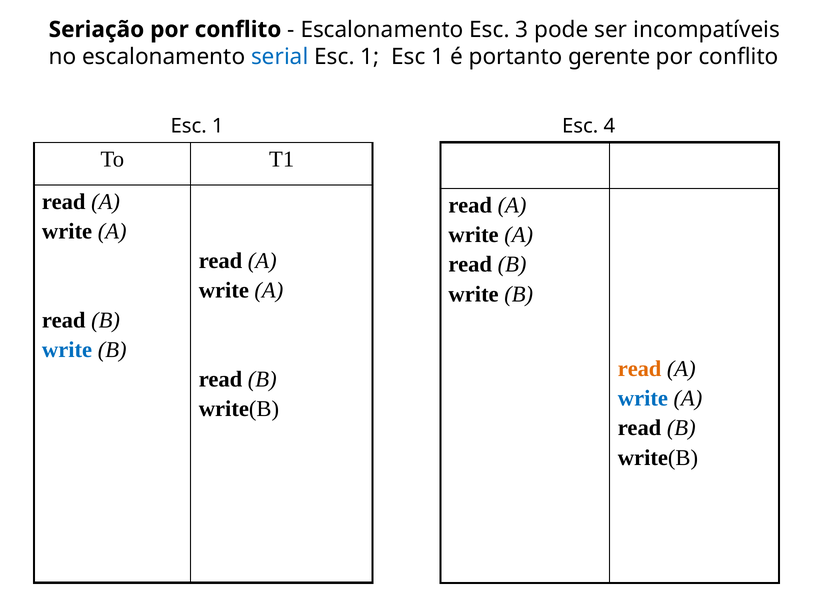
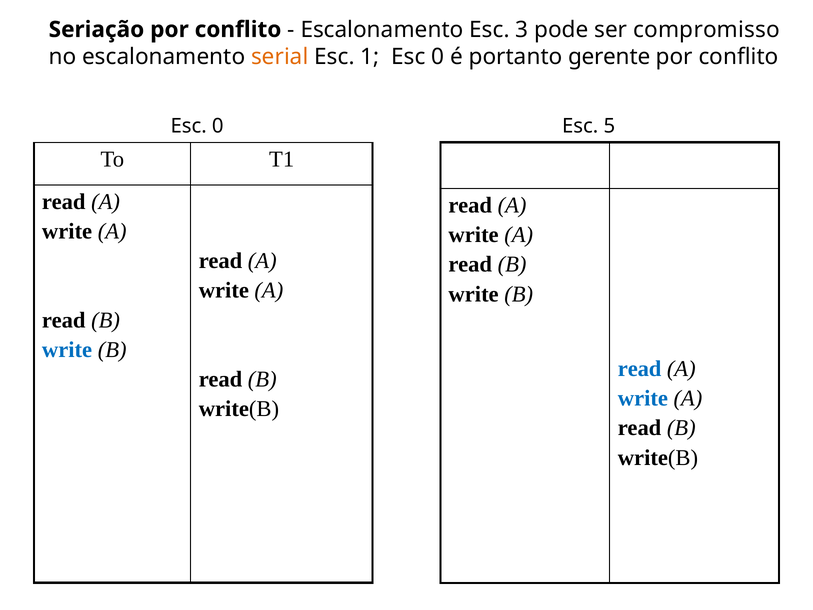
incompatíveis: incompatíveis -> compromisso
serial colour: blue -> orange
1 Esc 1: 1 -> 0
1 at (218, 126): 1 -> 0
4: 4 -> 5
read at (640, 369) colour: orange -> blue
